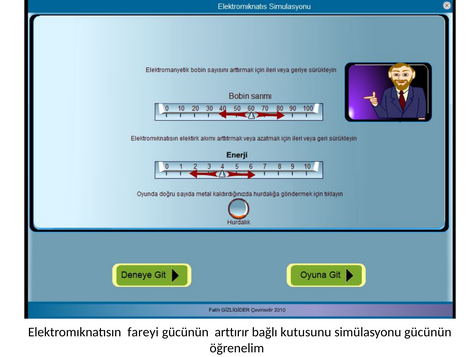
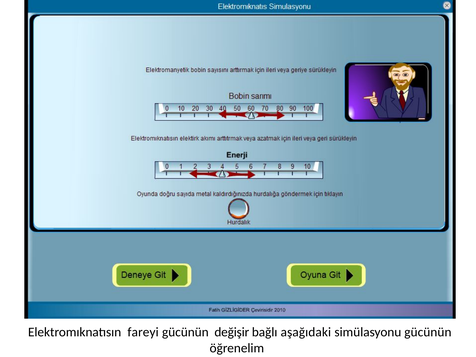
arttırır: arttırır -> değişir
kutusunu: kutusunu -> aşağıdaki
